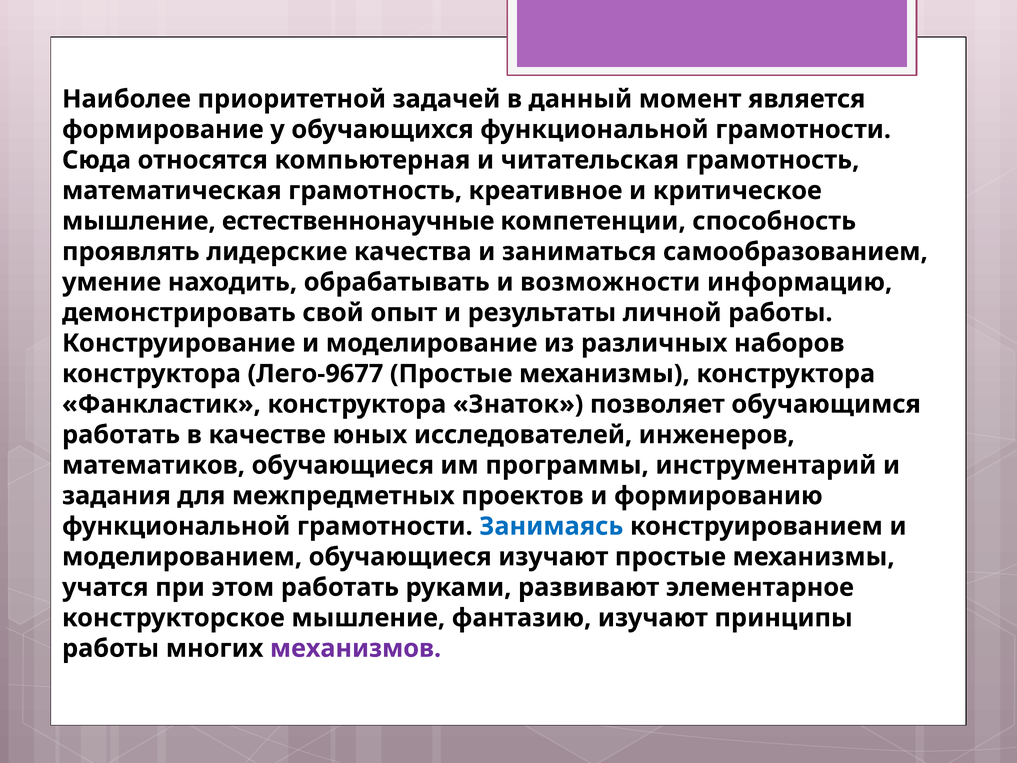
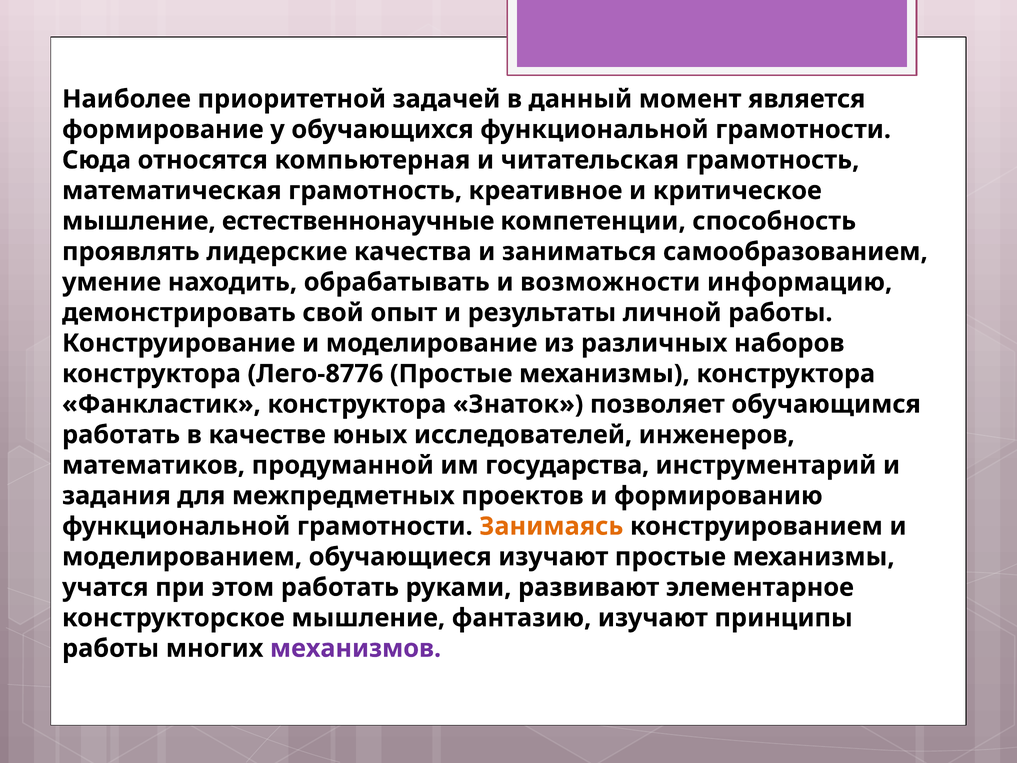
Лего-9677: Лего-9677 -> Лего-8776
математиков обучающиеся: обучающиеся -> продуманной
программы: программы -> государства
Занимаясь colour: blue -> orange
